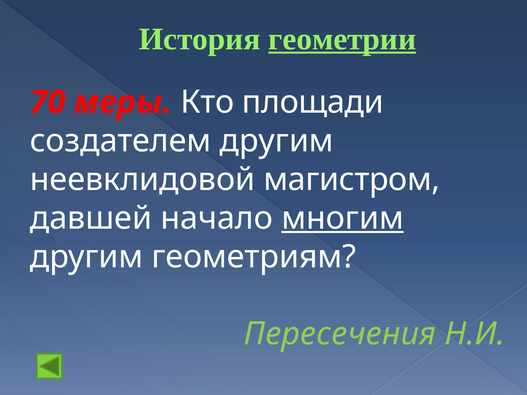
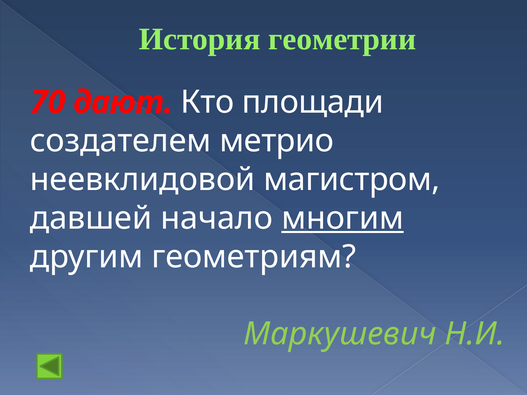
геометрии underline: present -> none
меры: меры -> дают
создателем другим: другим -> метрио
Пересечения: Пересечения -> Маркушевич
